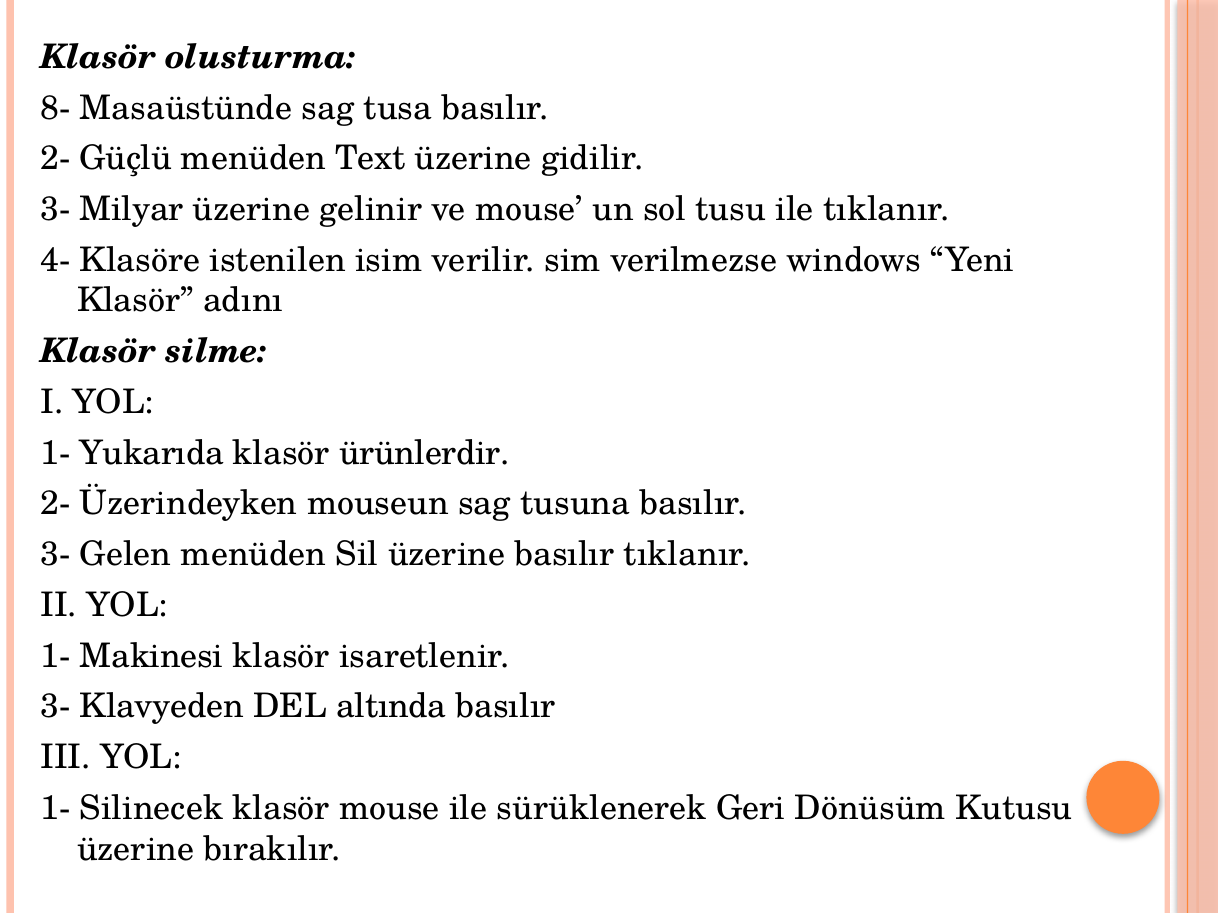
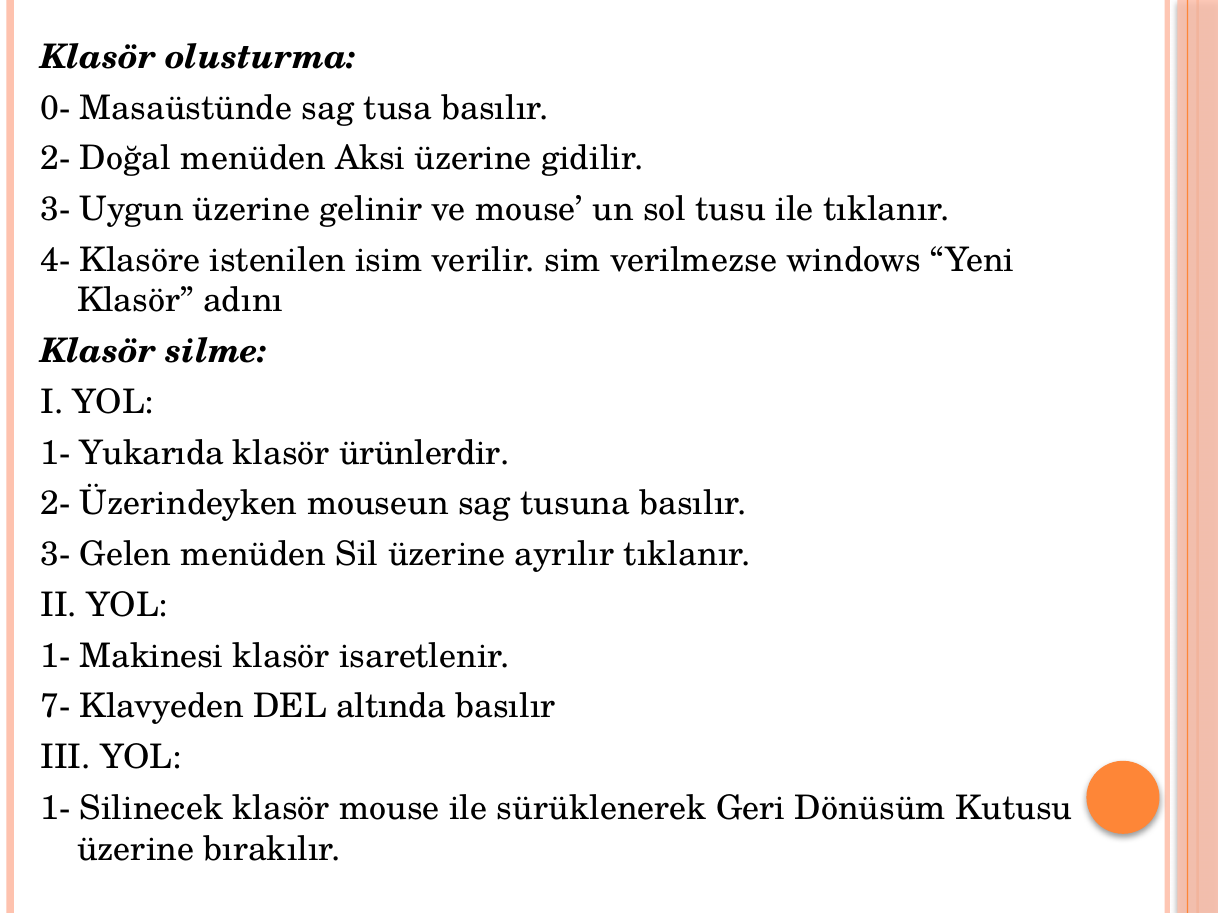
8-: 8- -> 0-
Güçlü: Güçlü -> Doğal
Text: Text -> Aksi
Milyar: Milyar -> Uygun
üzerine basılır: basılır -> ayrılır
3- at (56, 707): 3- -> 7-
